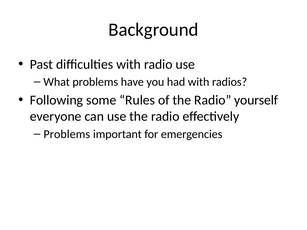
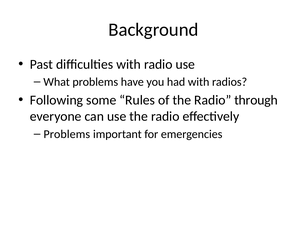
yourself: yourself -> through
